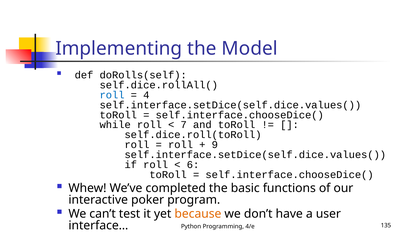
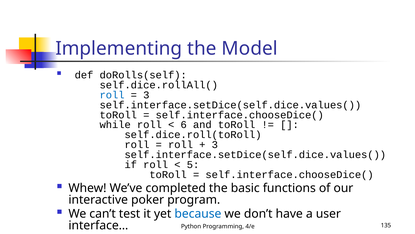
4 at (146, 95): 4 -> 3
7: 7 -> 6
9 at (215, 145): 9 -> 3
6: 6 -> 5
because colour: orange -> blue
